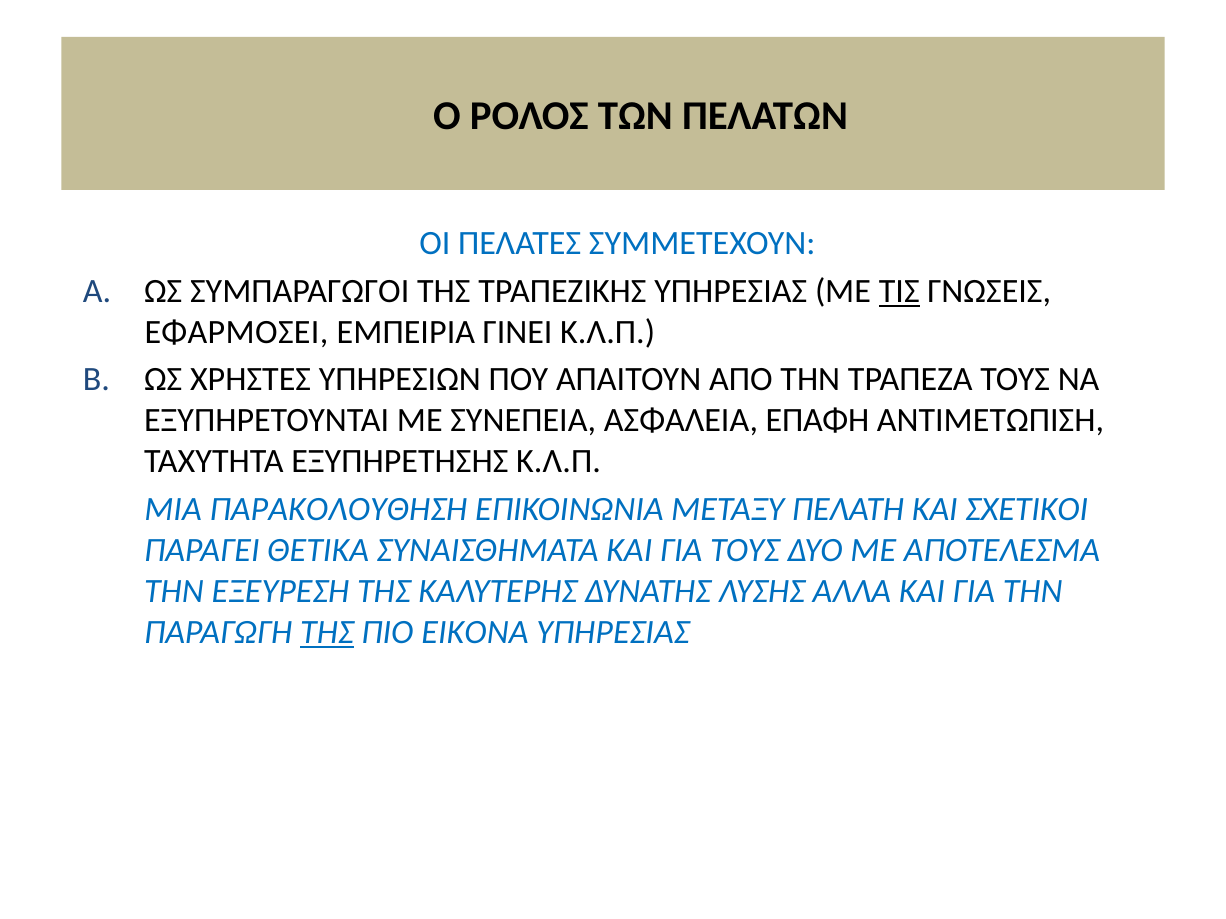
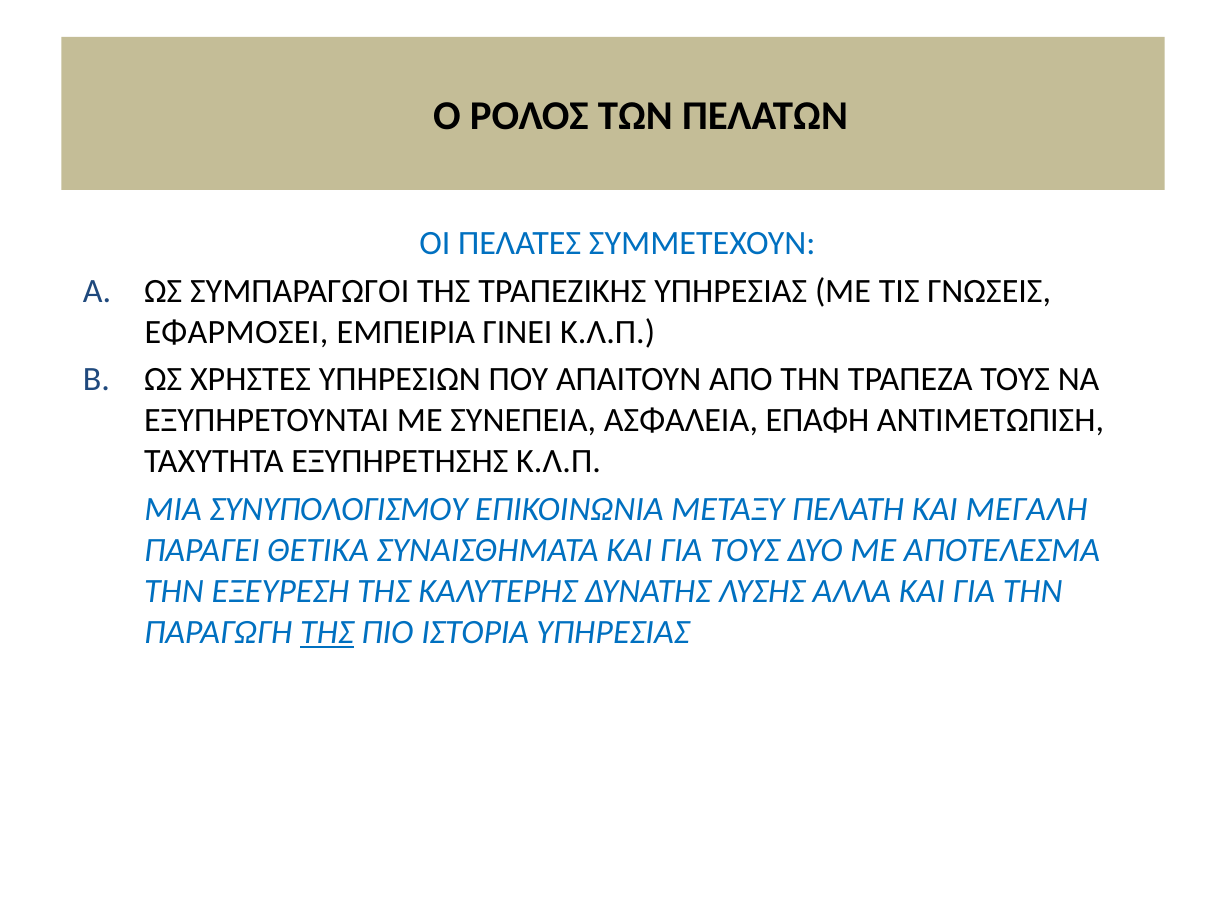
ΤΙΣ underline: present -> none
ΠΑΡΑΚΟΛΟΥΘΗΣΗ: ΠΑΡΑΚΟΛΟΥΘΗΣΗ -> ΣΥΝΥΠΟΛΟΓΙΣΜΟΥ
ΣΧΕΤΙΚΟΙ: ΣΧΕΤΙΚΟΙ -> ΜΕΓΑΛΗ
ΕΙΚΟΝΑ: ΕΙΚΟΝΑ -> ΙΣΤΟΡΙΑ
